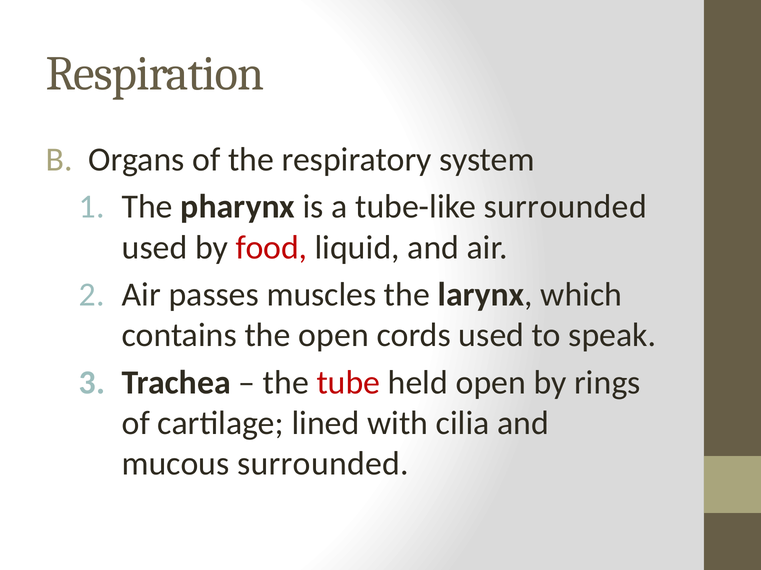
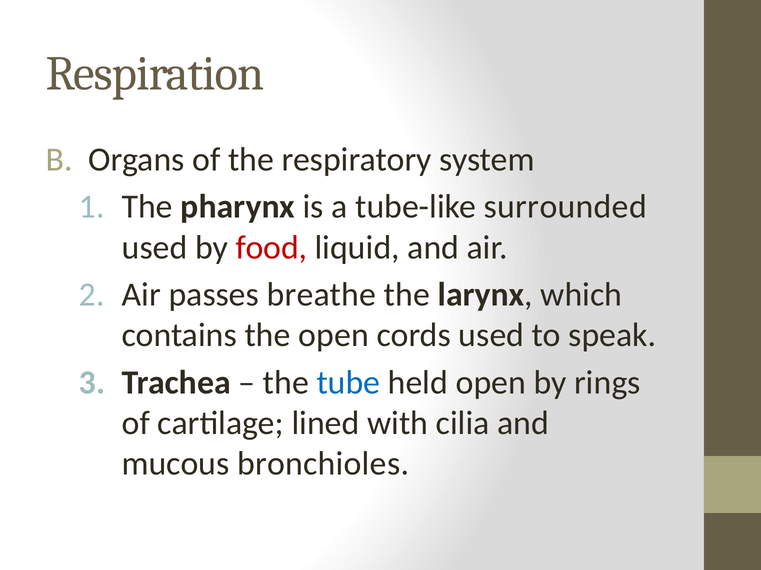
muscles: muscles -> breathe
tube colour: red -> blue
mucous surrounded: surrounded -> bronchioles
